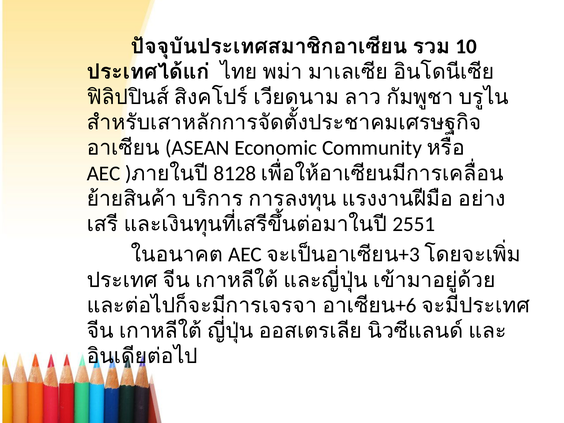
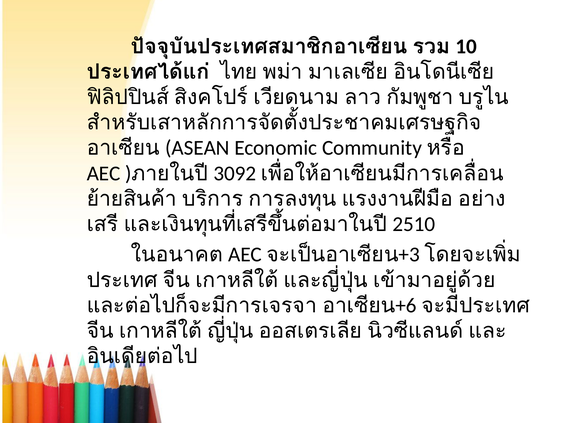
8128: 8128 -> 3092
2551: 2551 -> 2510
